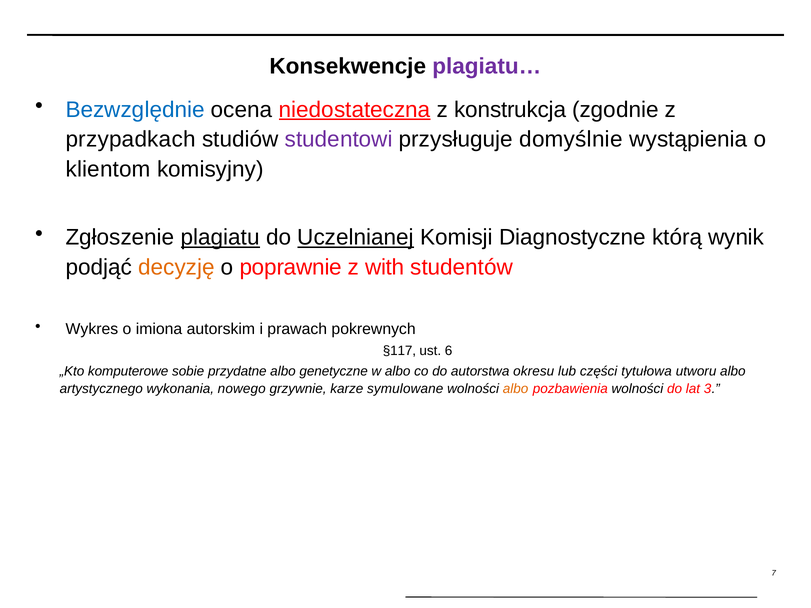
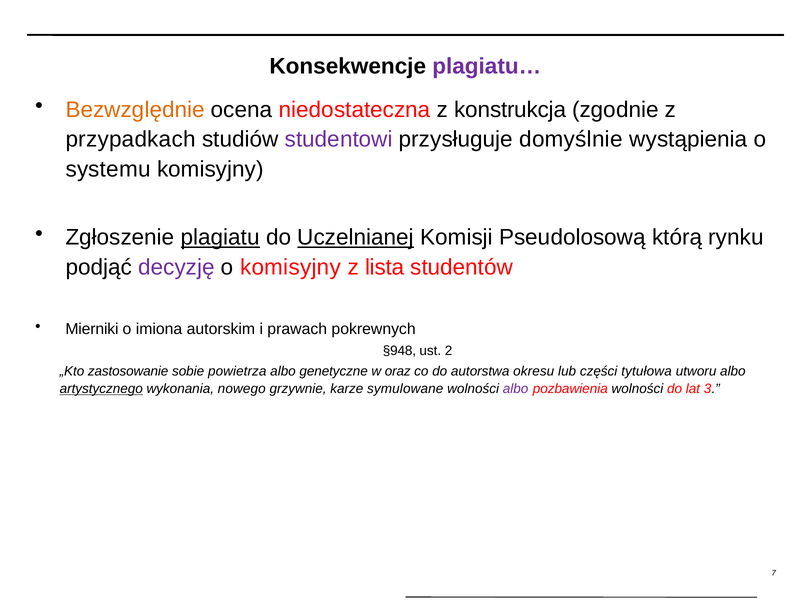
Bezwzględnie colour: blue -> orange
niedostateczna underline: present -> none
klientom: klientom -> systemu
Diagnostyczne: Diagnostyczne -> Pseudolosową
wynik: wynik -> rynku
decyzję colour: orange -> purple
o poprawnie: poprawnie -> komisyjny
with: with -> lista
Wykres: Wykres -> Mierniki
§117: §117 -> §948
6: 6 -> 2
komputerowe: komputerowe -> zastosowanie
przydatne: przydatne -> powietrza
w albo: albo -> oraz
artystycznego underline: none -> present
albo at (516, 389) colour: orange -> purple
